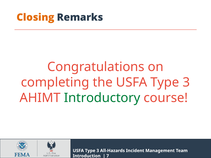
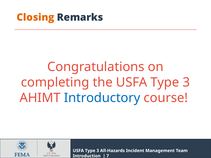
Introductory colour: green -> blue
